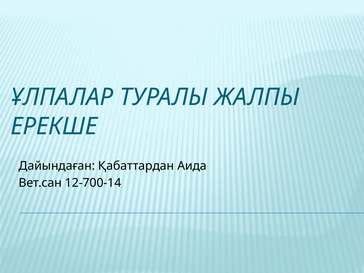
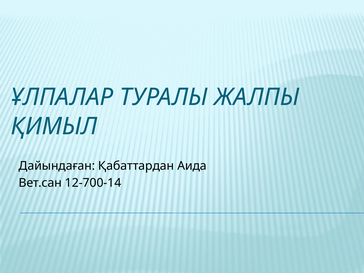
ЕРЕКШЕ: ЕРЕКШЕ -> ҚИМЫЛ
